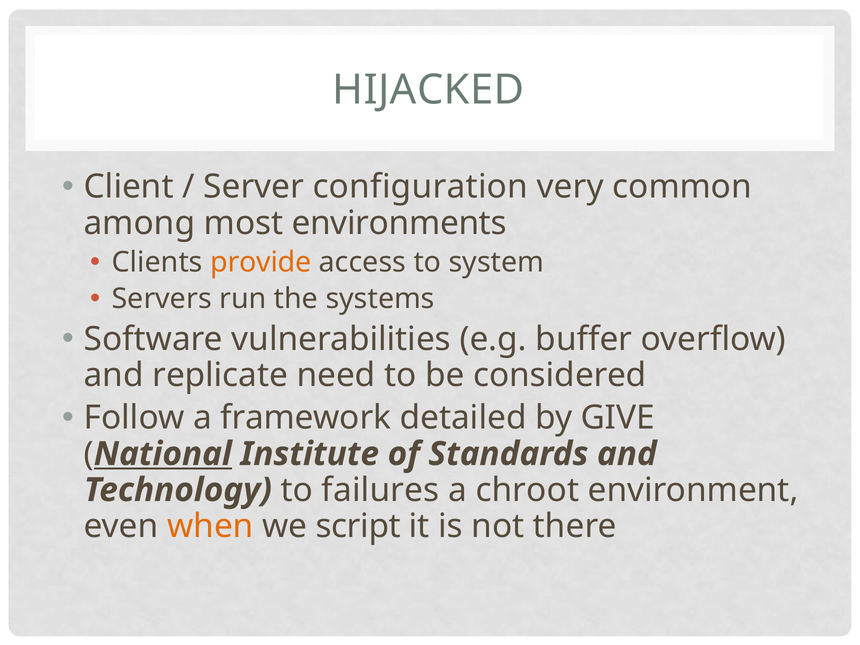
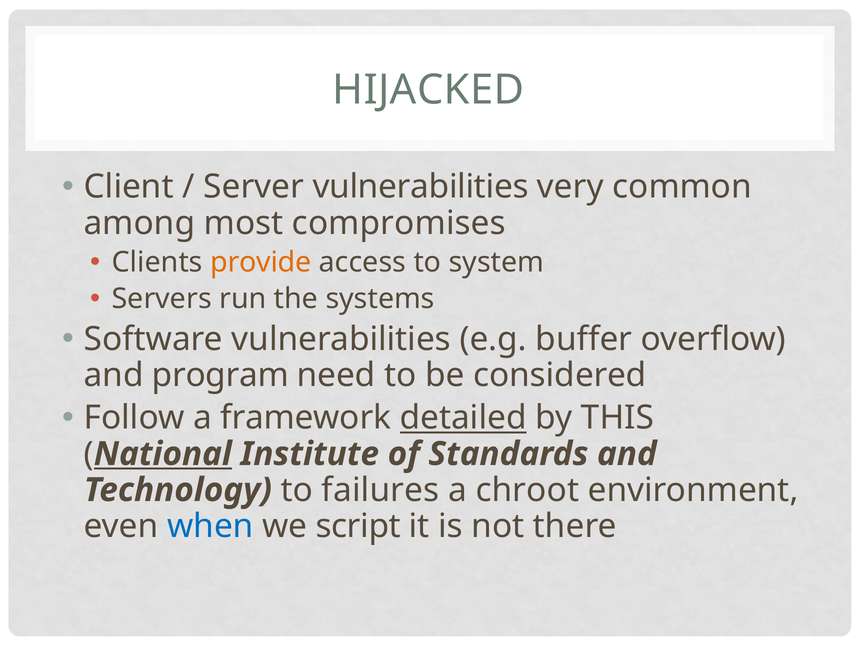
Server configuration: configuration -> vulnerabilities
environments: environments -> compromises
replicate: replicate -> program
detailed underline: none -> present
GIVE: GIVE -> THIS
when colour: orange -> blue
